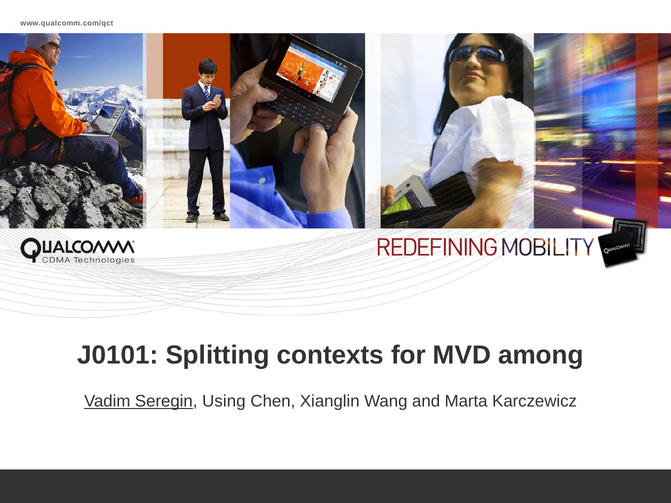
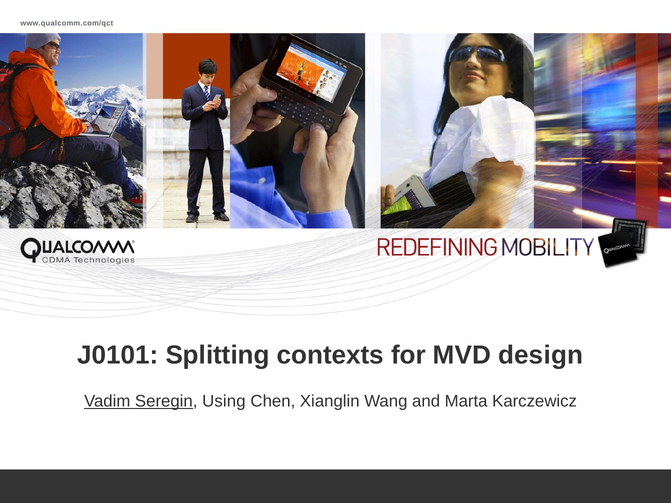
among: among -> design
